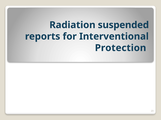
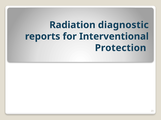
suspended: suspended -> diagnostic
